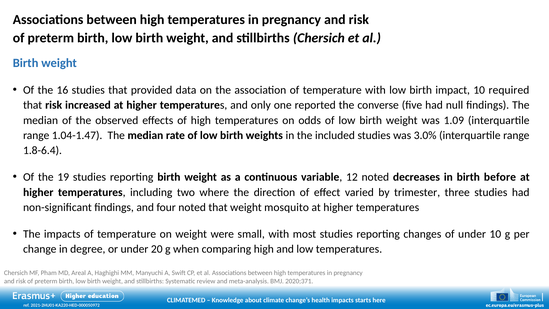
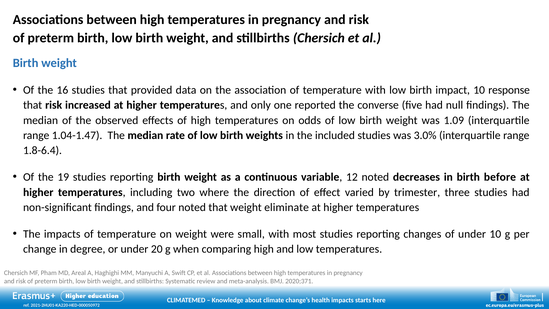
required: required -> response
mosquito: mosquito -> eliminate
